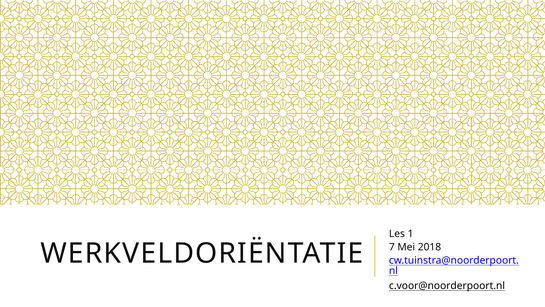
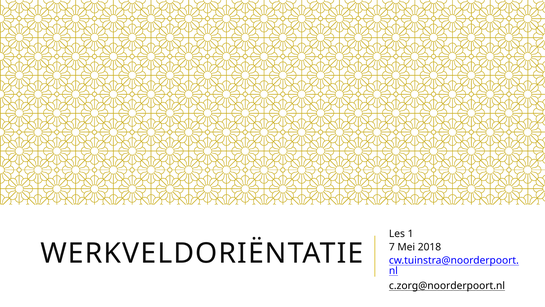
c.voor@noorderpoort.nl: c.voor@noorderpoort.nl -> c.zorg@noorderpoort.nl
